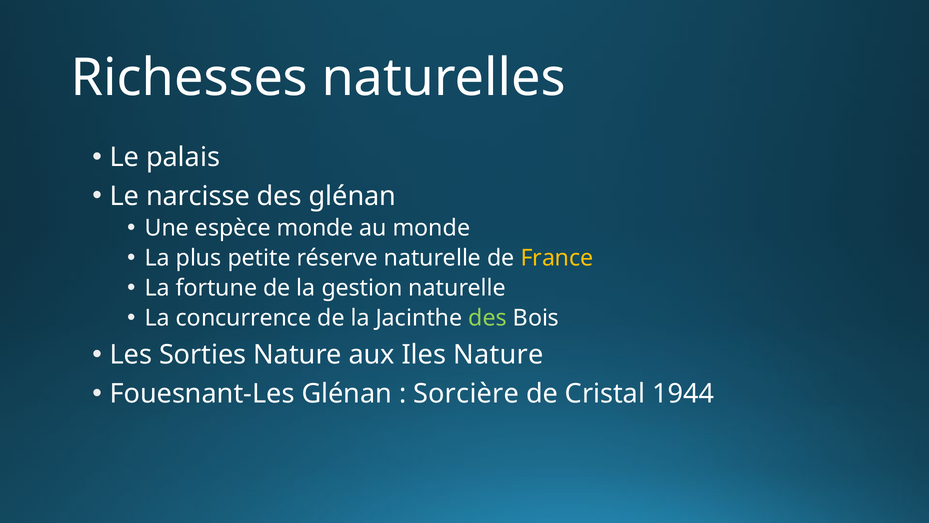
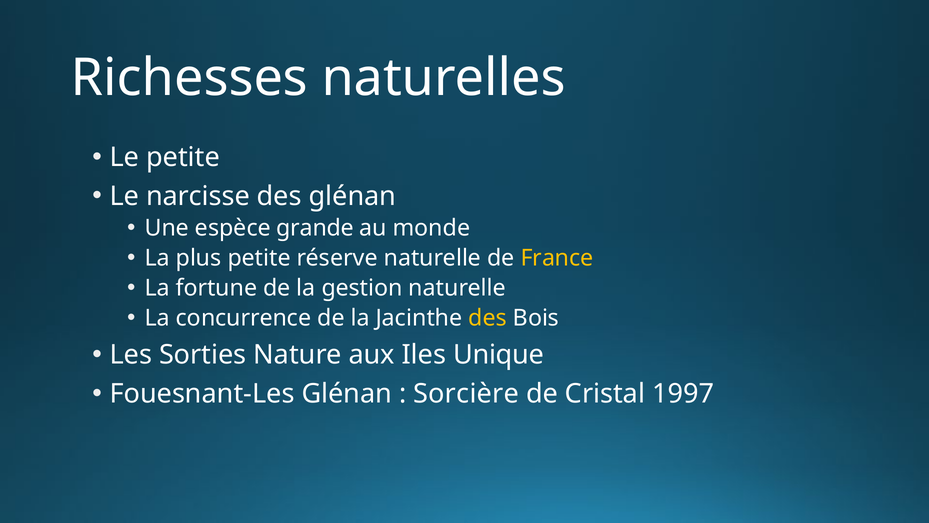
Le palais: palais -> petite
espèce monde: monde -> grande
des at (488, 318) colour: light green -> yellow
Iles Nature: Nature -> Unique
1944: 1944 -> 1997
